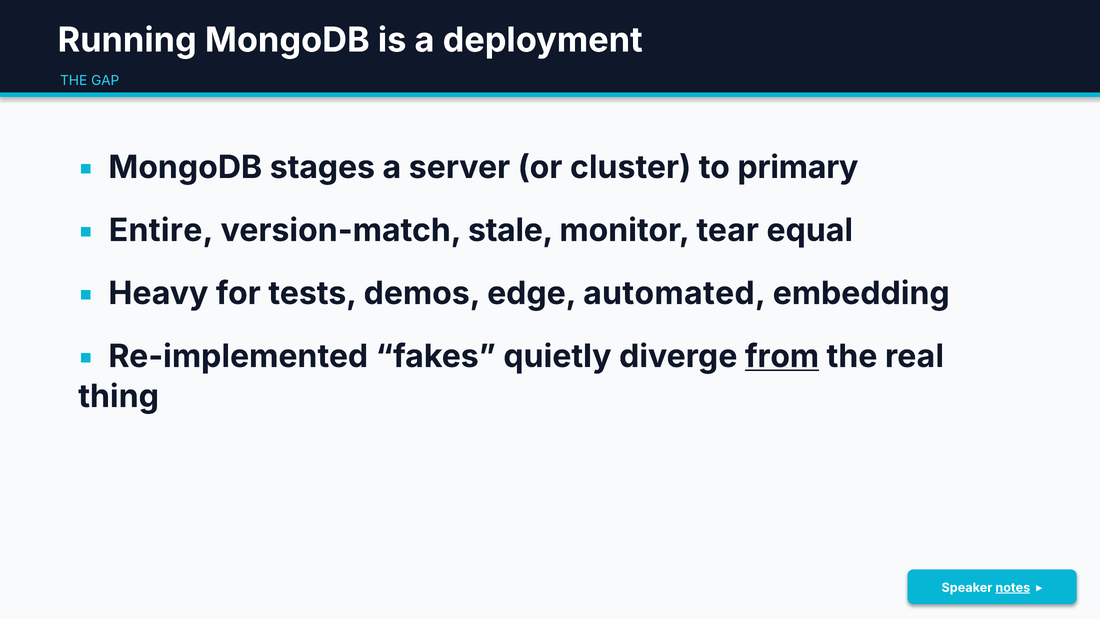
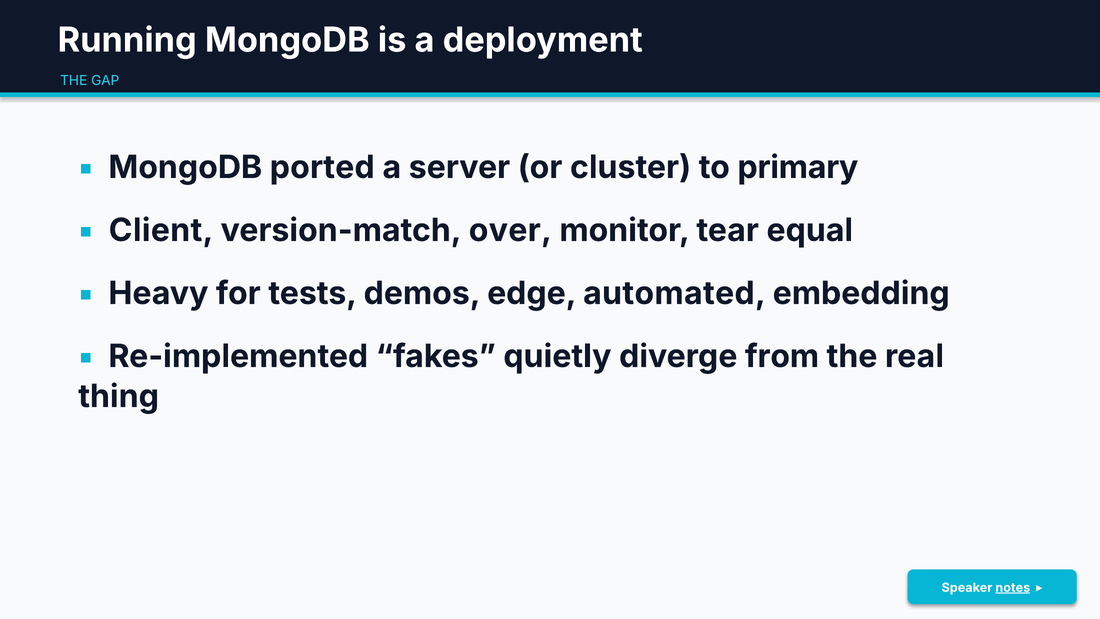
stages: stages -> ported
Entire: Entire -> Client
stale: stale -> over
from underline: present -> none
